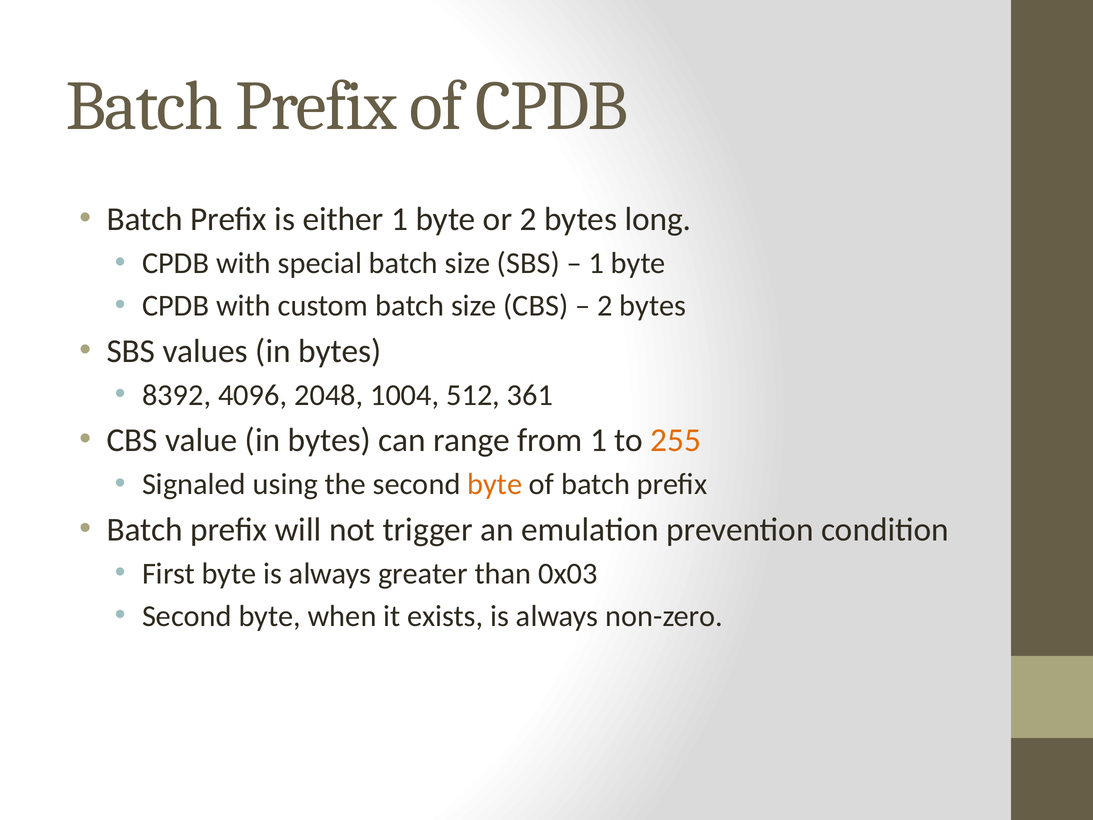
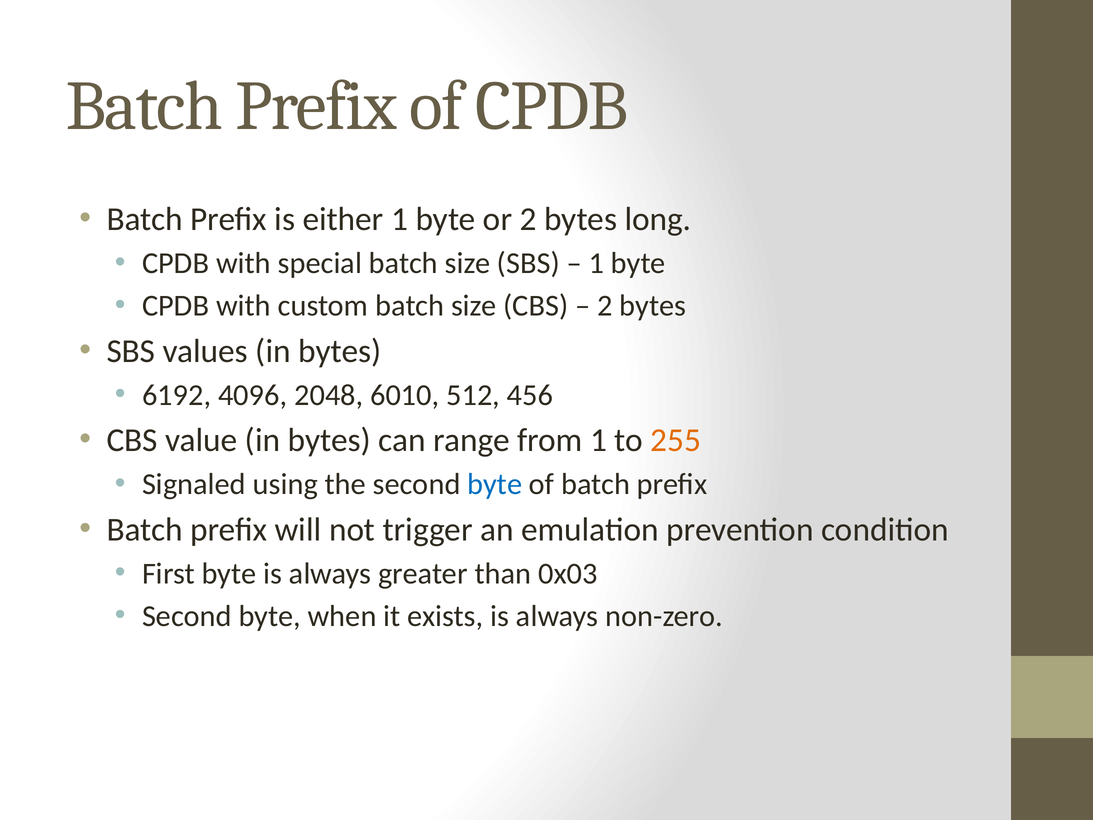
8392: 8392 -> 6192
1004: 1004 -> 6010
361: 361 -> 456
byte at (495, 484) colour: orange -> blue
